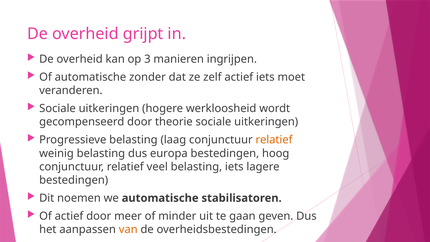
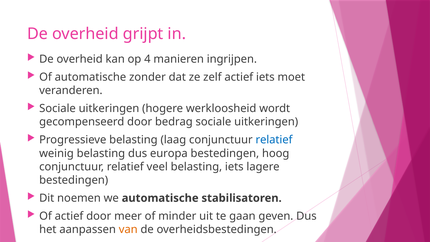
3: 3 -> 4
theorie: theorie -> bedrag
relatief at (274, 140) colour: orange -> blue
